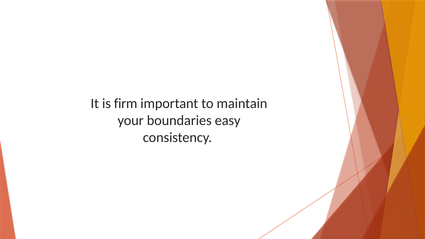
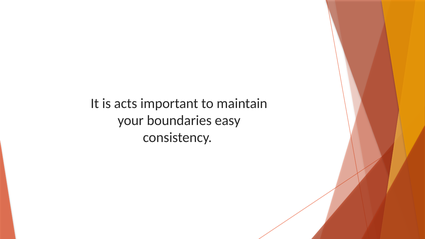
firm: firm -> acts
